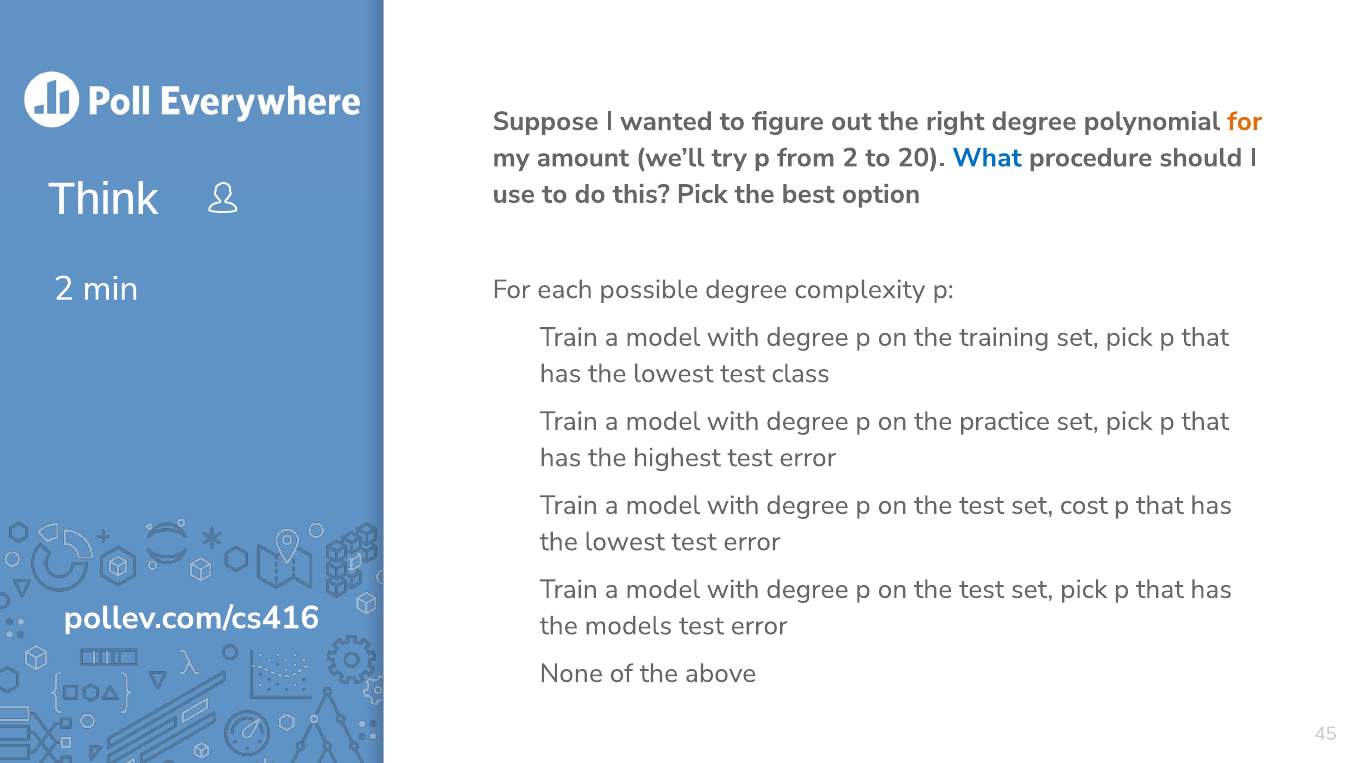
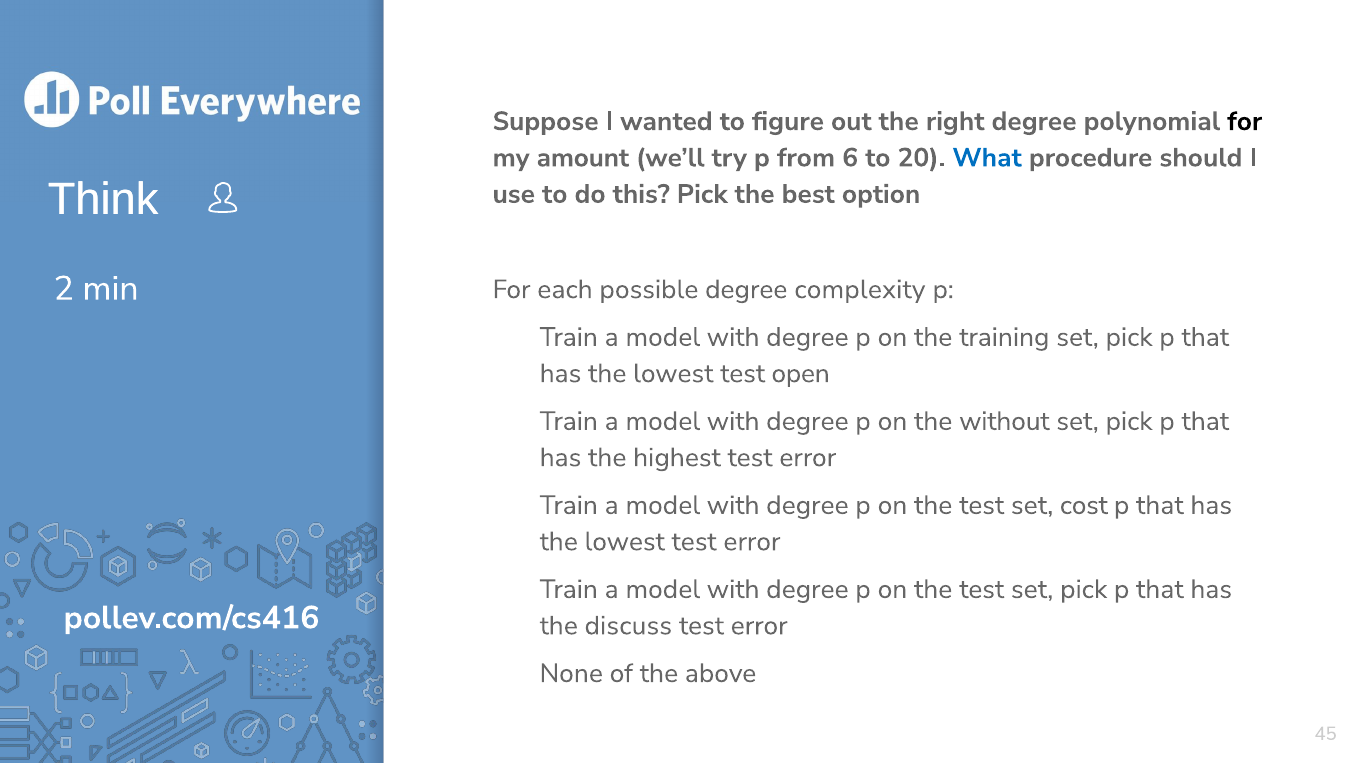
for at (1245, 121) colour: orange -> black
from 2: 2 -> 6
class: class -> open
practice: practice -> without
models: models -> discuss
